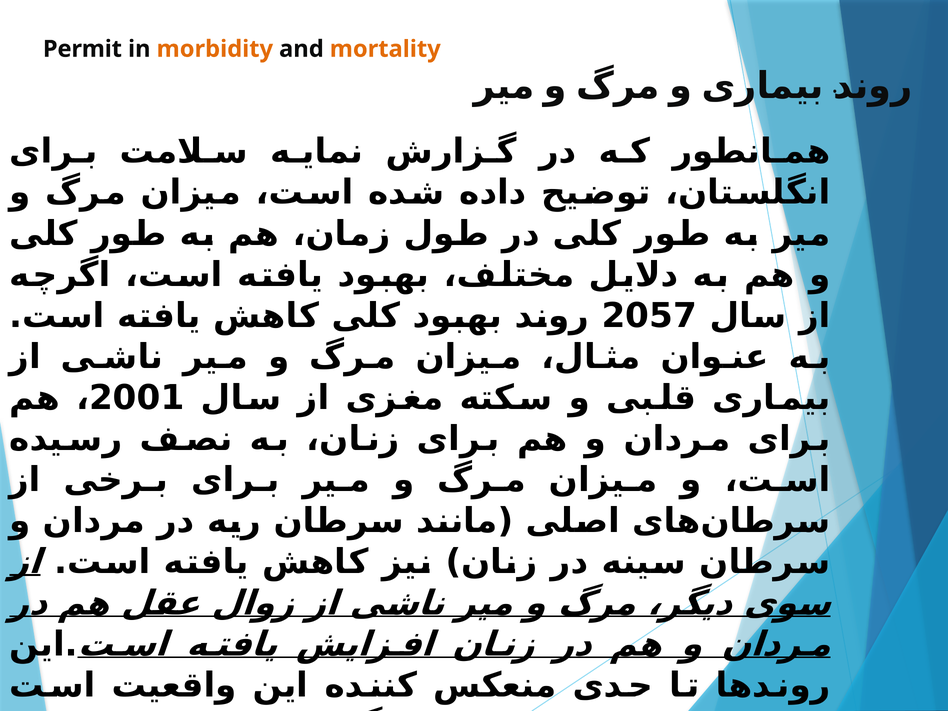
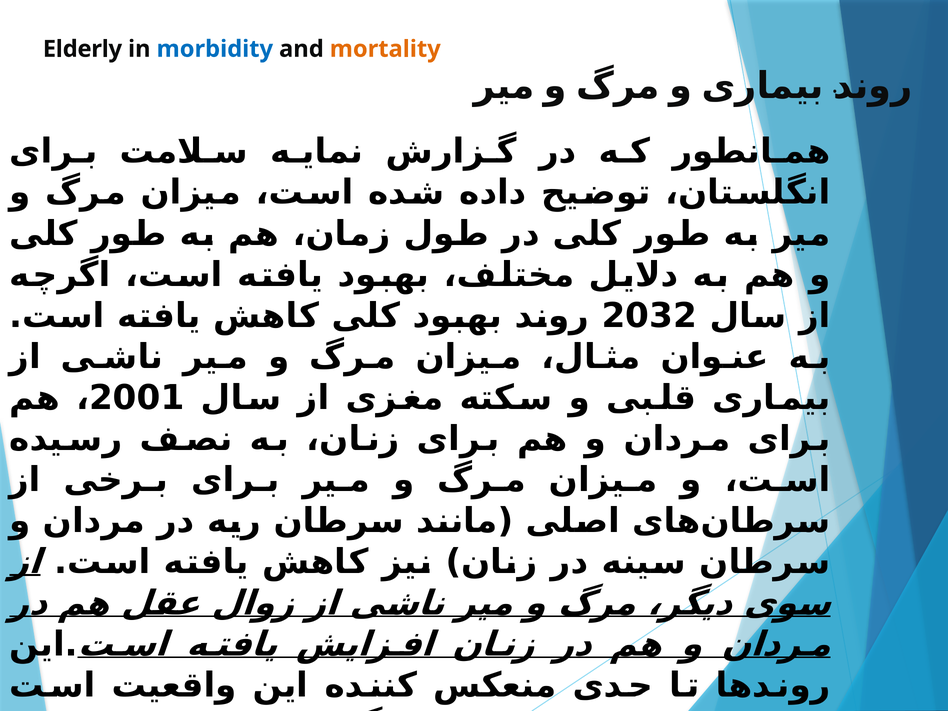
Permit: Permit -> Elderly
morbidity colour: orange -> blue
2057: 2057 -> 2032
